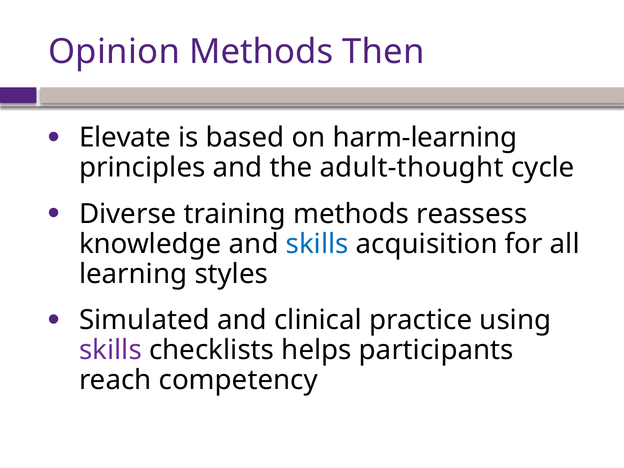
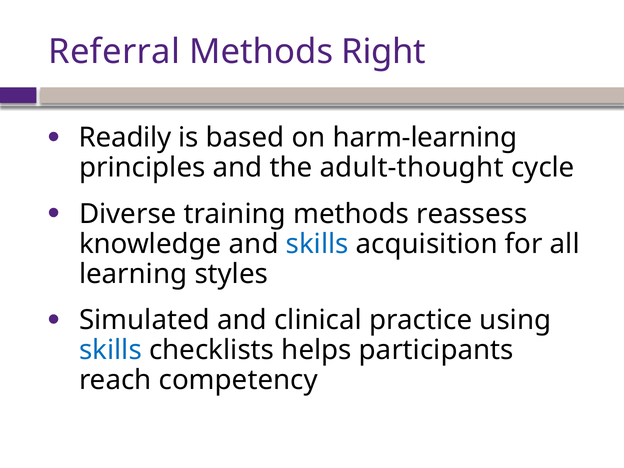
Opinion: Opinion -> Referral
Then: Then -> Right
Elevate: Elevate -> Readily
skills at (110, 350) colour: purple -> blue
